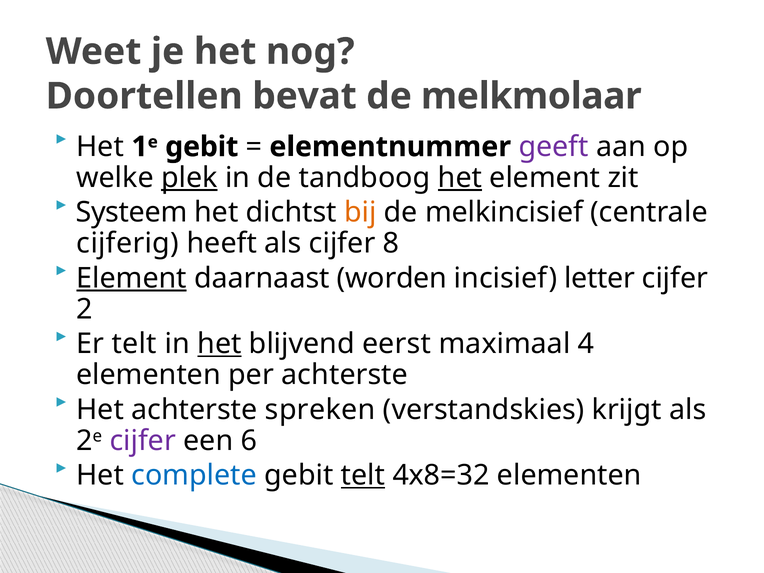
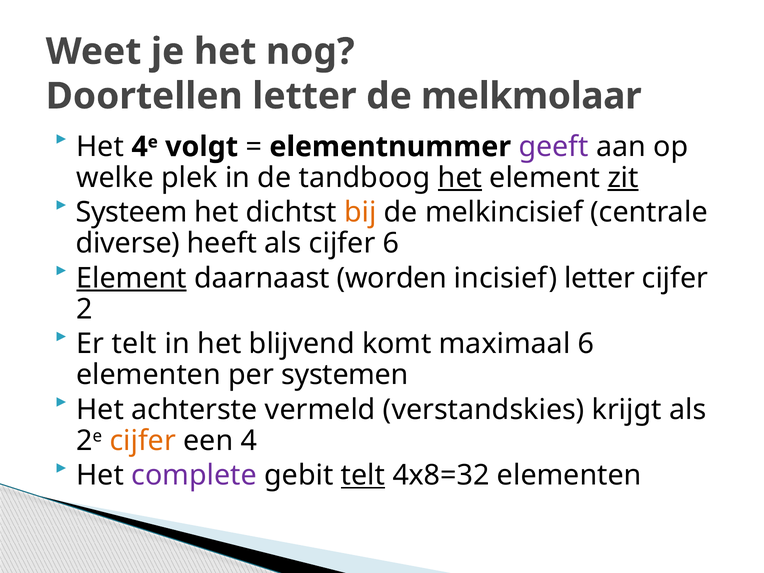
Doortellen bevat: bevat -> letter
Het 1: 1 -> 4
gebit at (202, 147): gebit -> volgt
plek underline: present -> none
zit underline: none -> present
cijferig: cijferig -> diverse
cijfer 8: 8 -> 6
het at (219, 344) underline: present -> none
eerst: eerst -> komt
maximaal 4: 4 -> 6
per achterste: achterste -> systemen
spreken: spreken -> vermeld
cijfer at (143, 441) colour: purple -> orange
een 6: 6 -> 4
complete colour: blue -> purple
